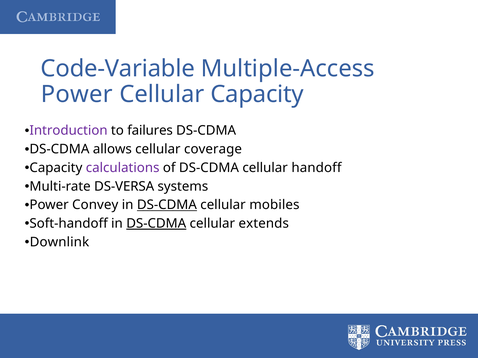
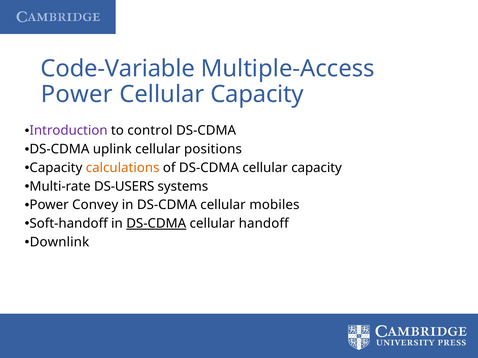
failures: failures -> control
allows: allows -> uplink
coverage: coverage -> positions
calculations colour: purple -> orange
DS-CDMA cellular handoff: handoff -> capacity
DS-VERSA: DS-VERSA -> DS-USERS
DS-CDMA at (167, 205) underline: present -> none
extends: extends -> handoff
